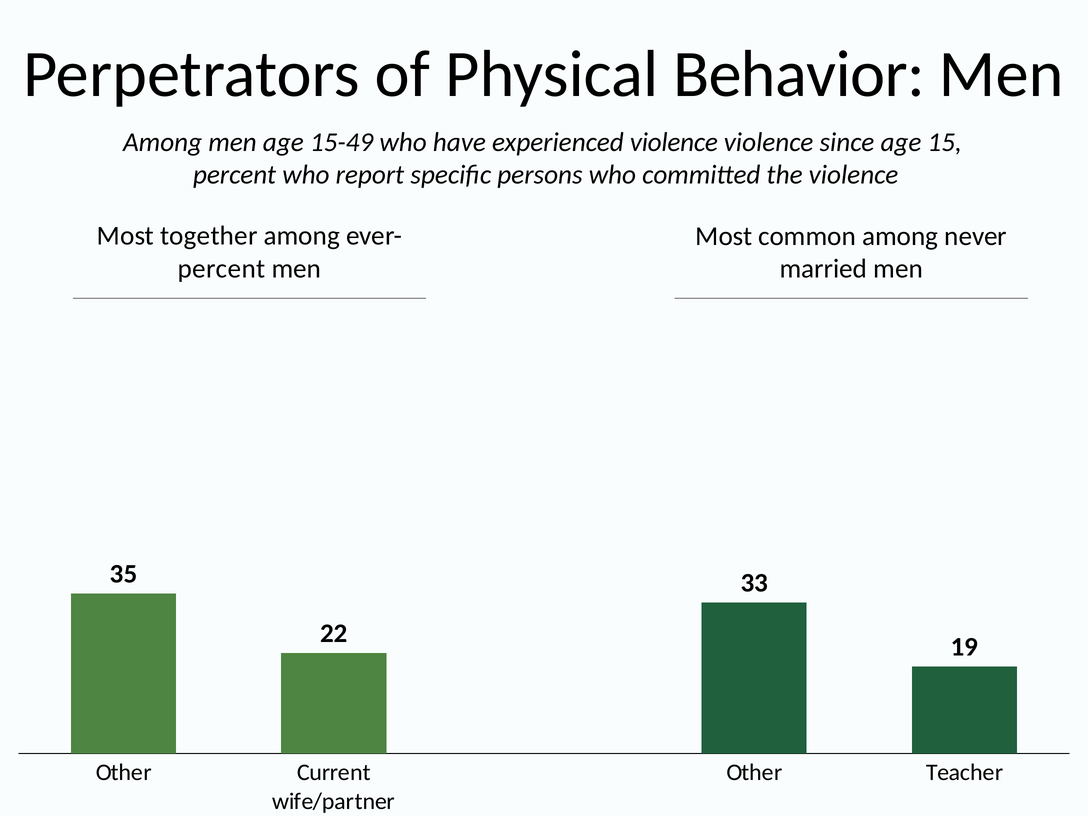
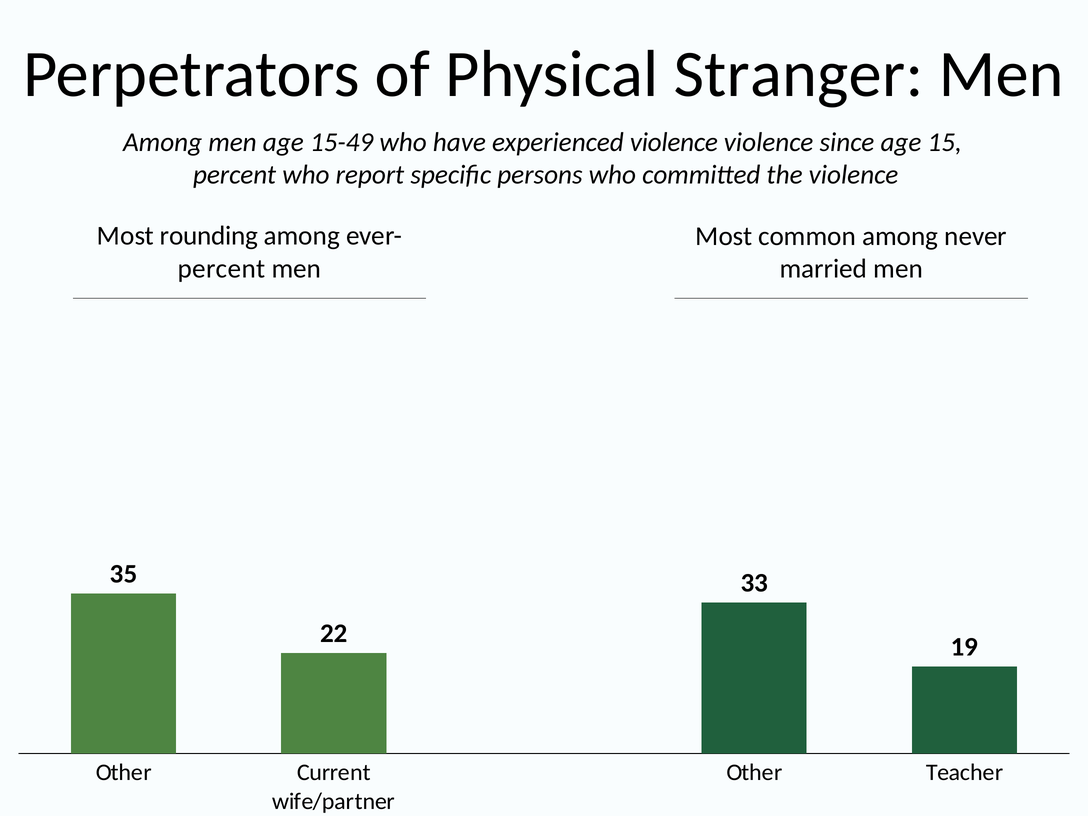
Behavior: Behavior -> Stranger
together: together -> rounding
